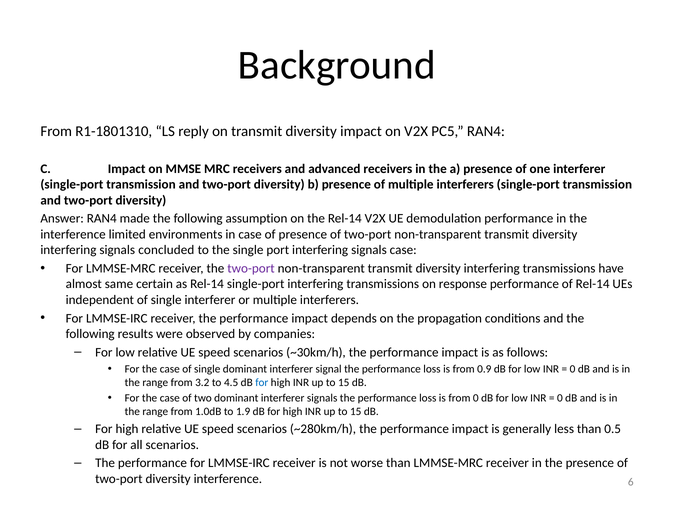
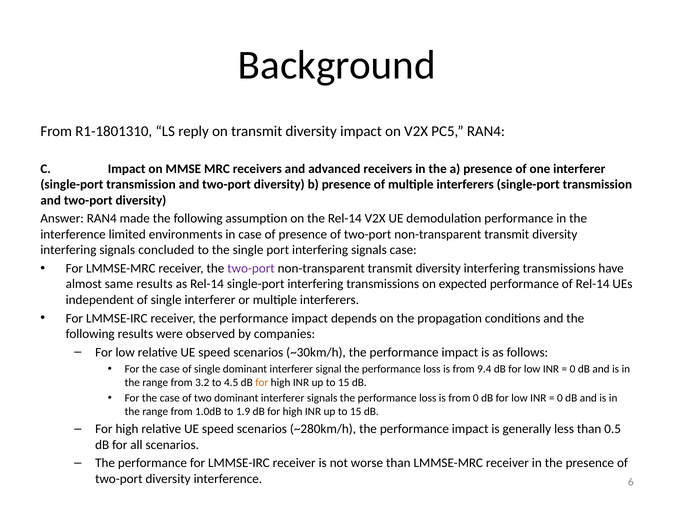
same certain: certain -> results
response: response -> expected
0.9: 0.9 -> 9.4
for at (262, 383) colour: blue -> orange
